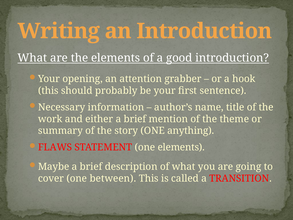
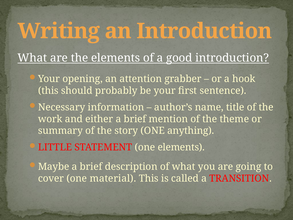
FLAWS: FLAWS -> LITTLE
between: between -> material
